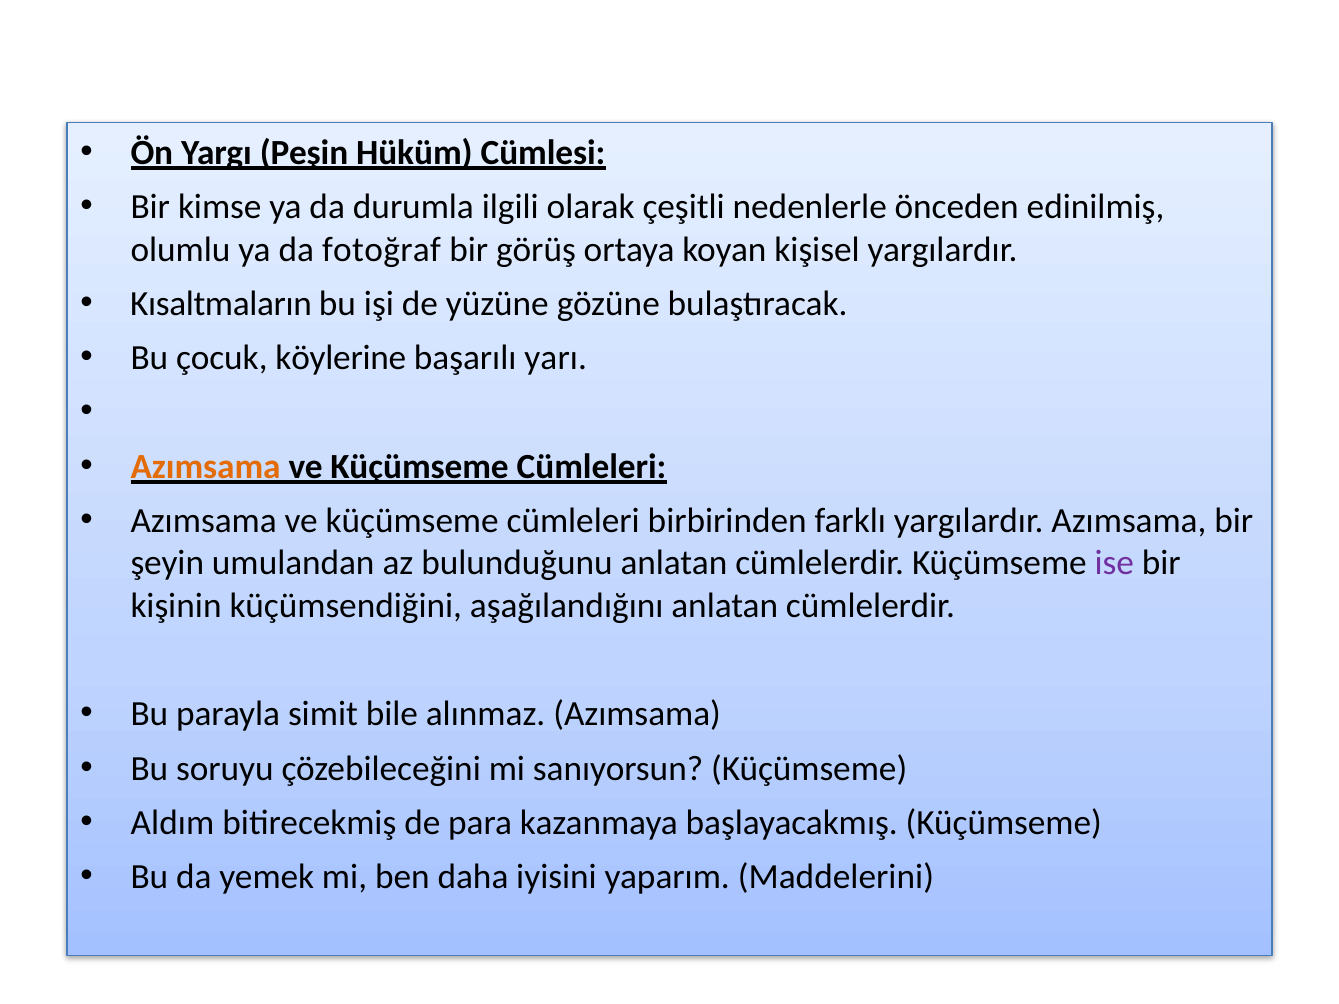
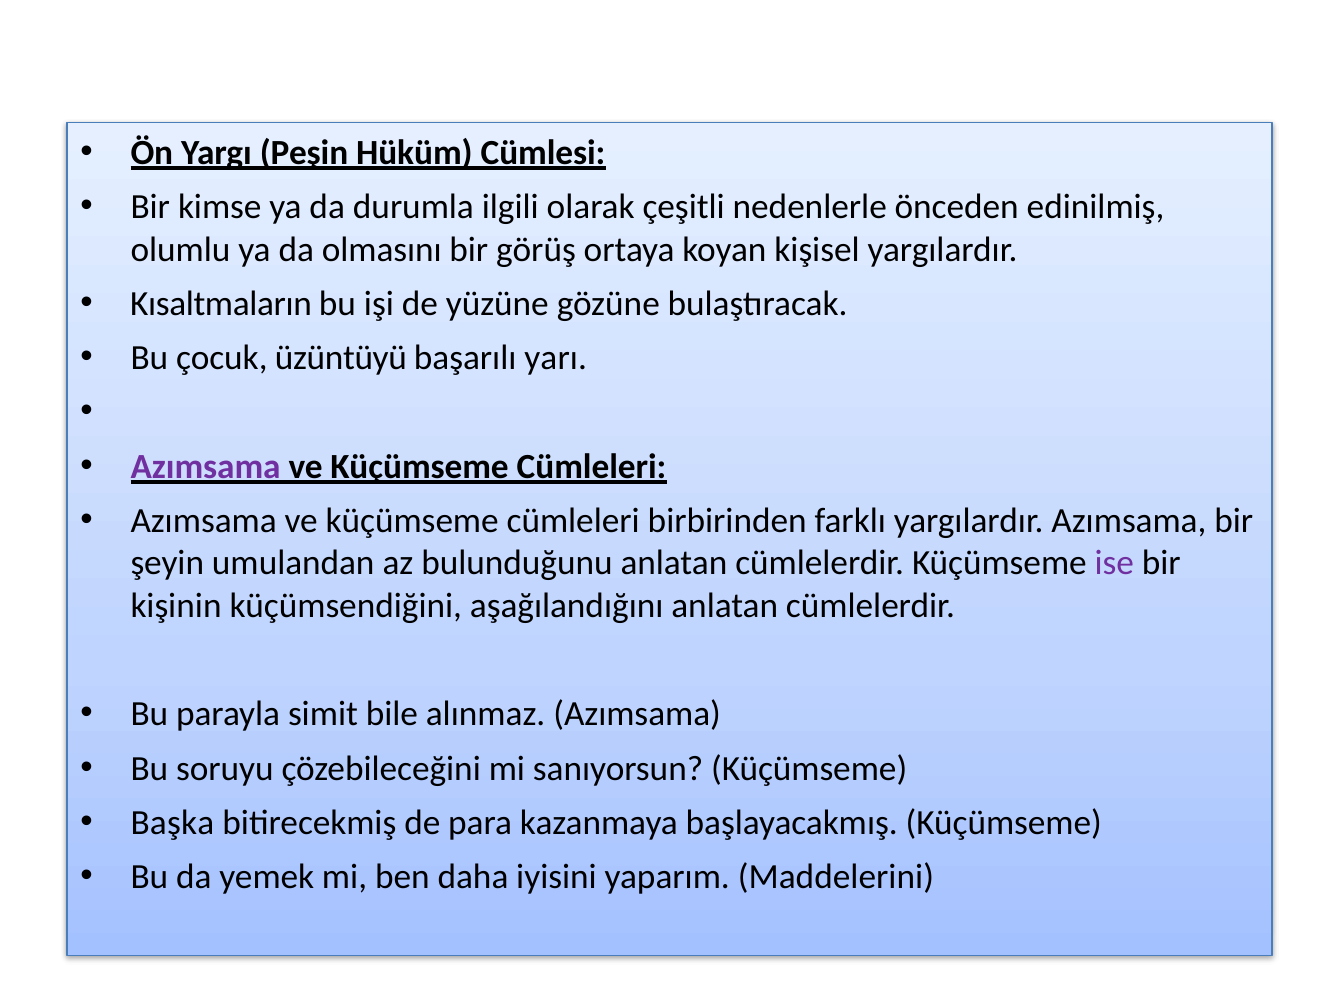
fotoğraf: fotoğraf -> olmasını
köylerine: köylerine -> üzüntüyü
Azımsama at (206, 467) colour: orange -> purple
Aldım: Aldım -> Başka
